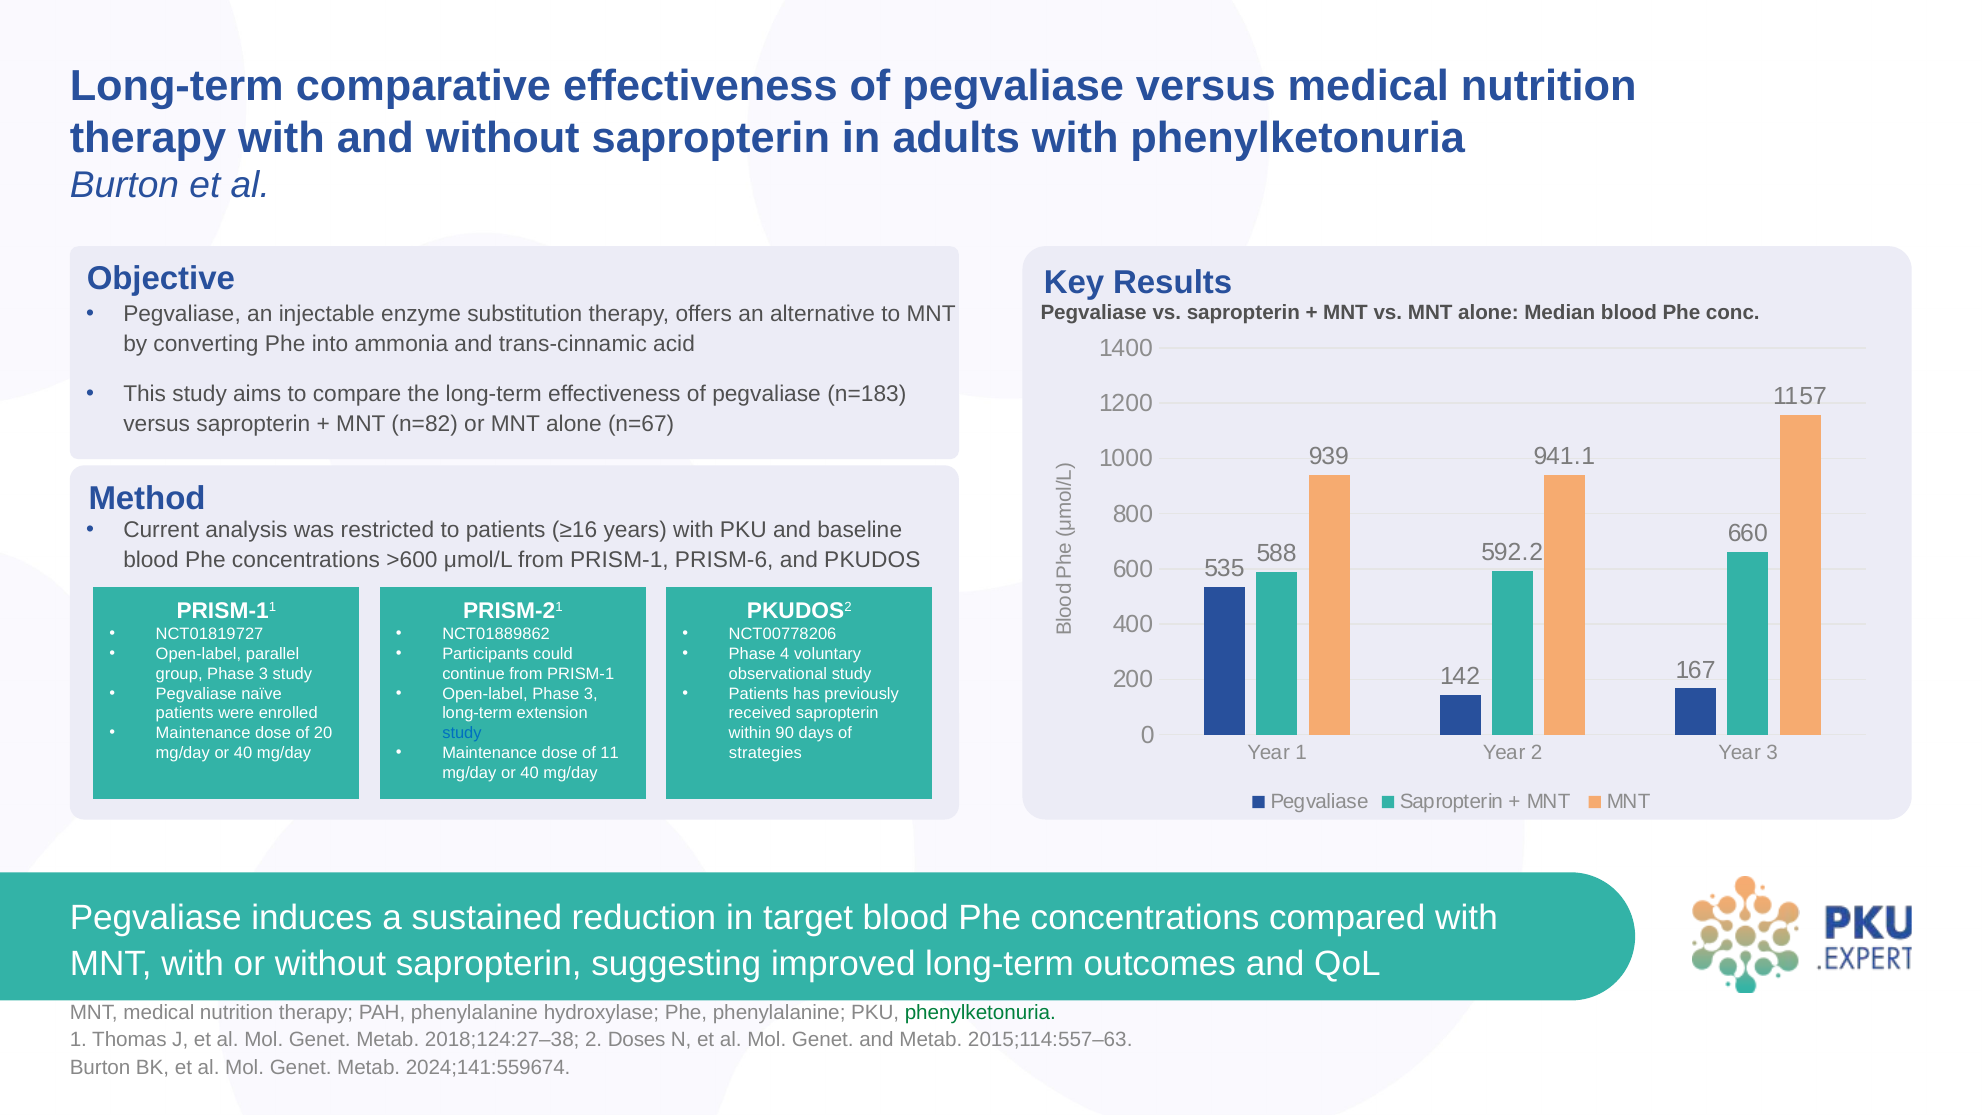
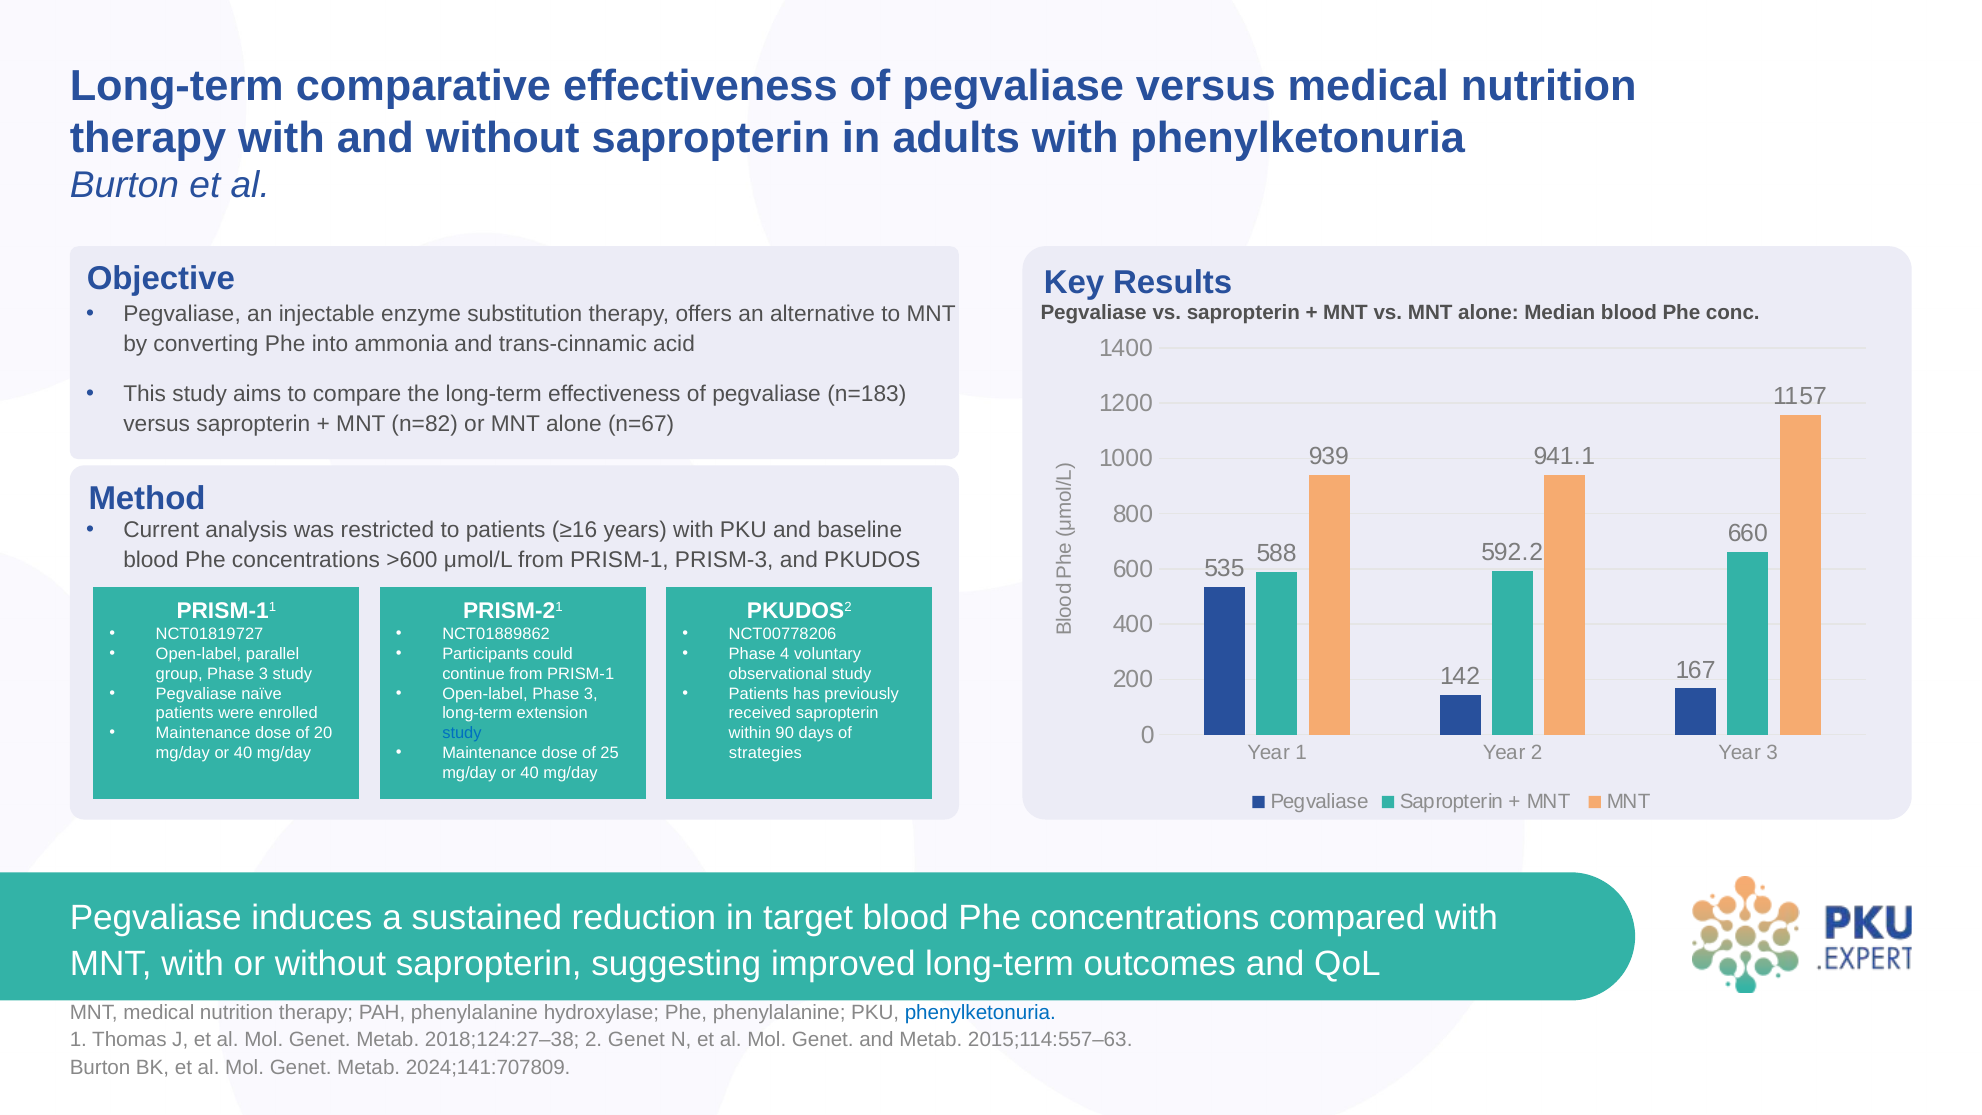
PRISM-6: PRISM-6 -> PRISM-3
11: 11 -> 25
phenylketonuria at (980, 1013) colour: green -> blue
2 Doses: Doses -> Genet
2024;141:559674: 2024;141:559674 -> 2024;141:707809
